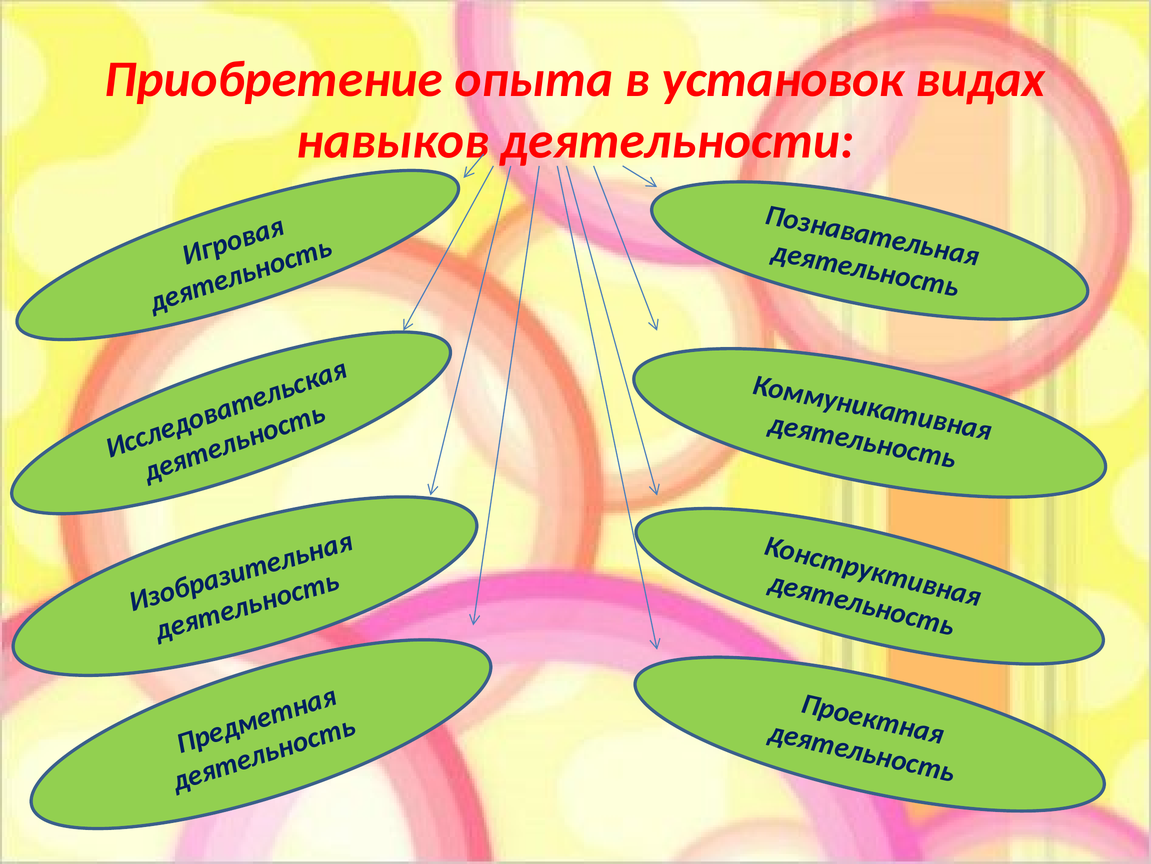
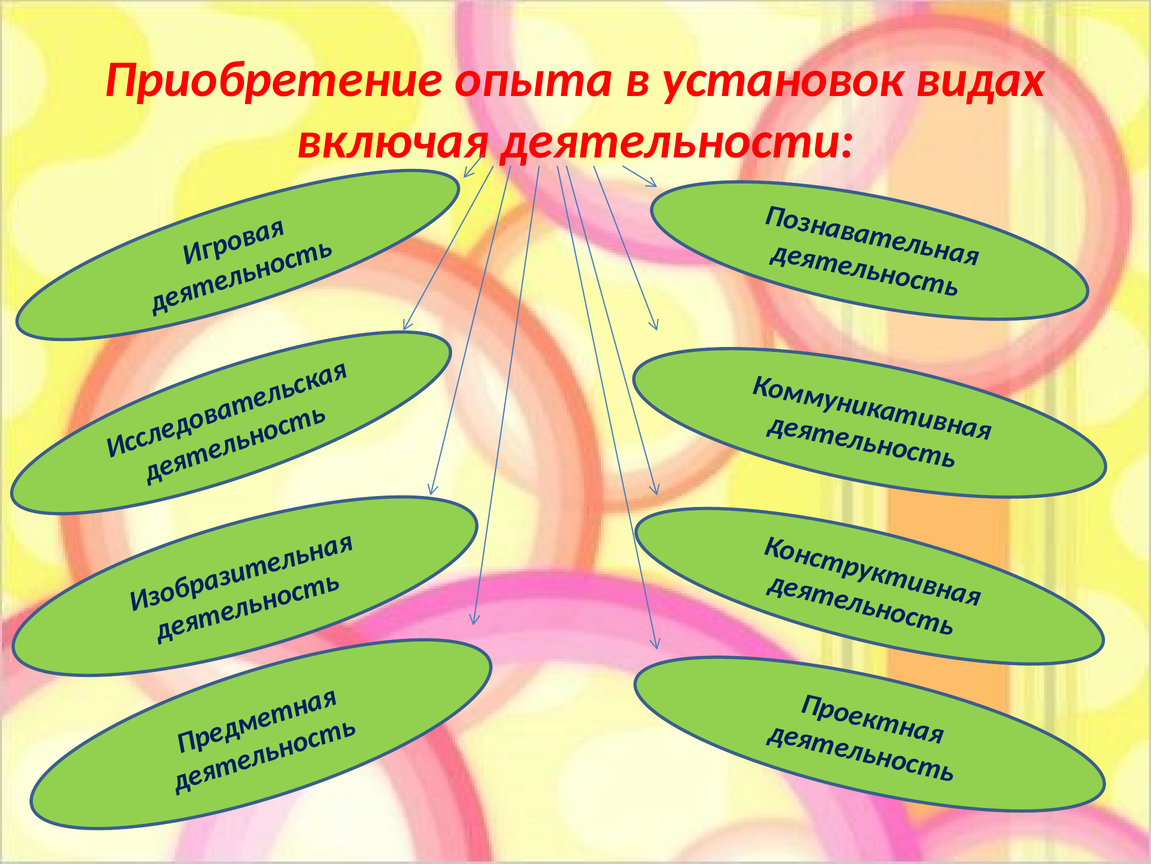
навыков: навыков -> включая
